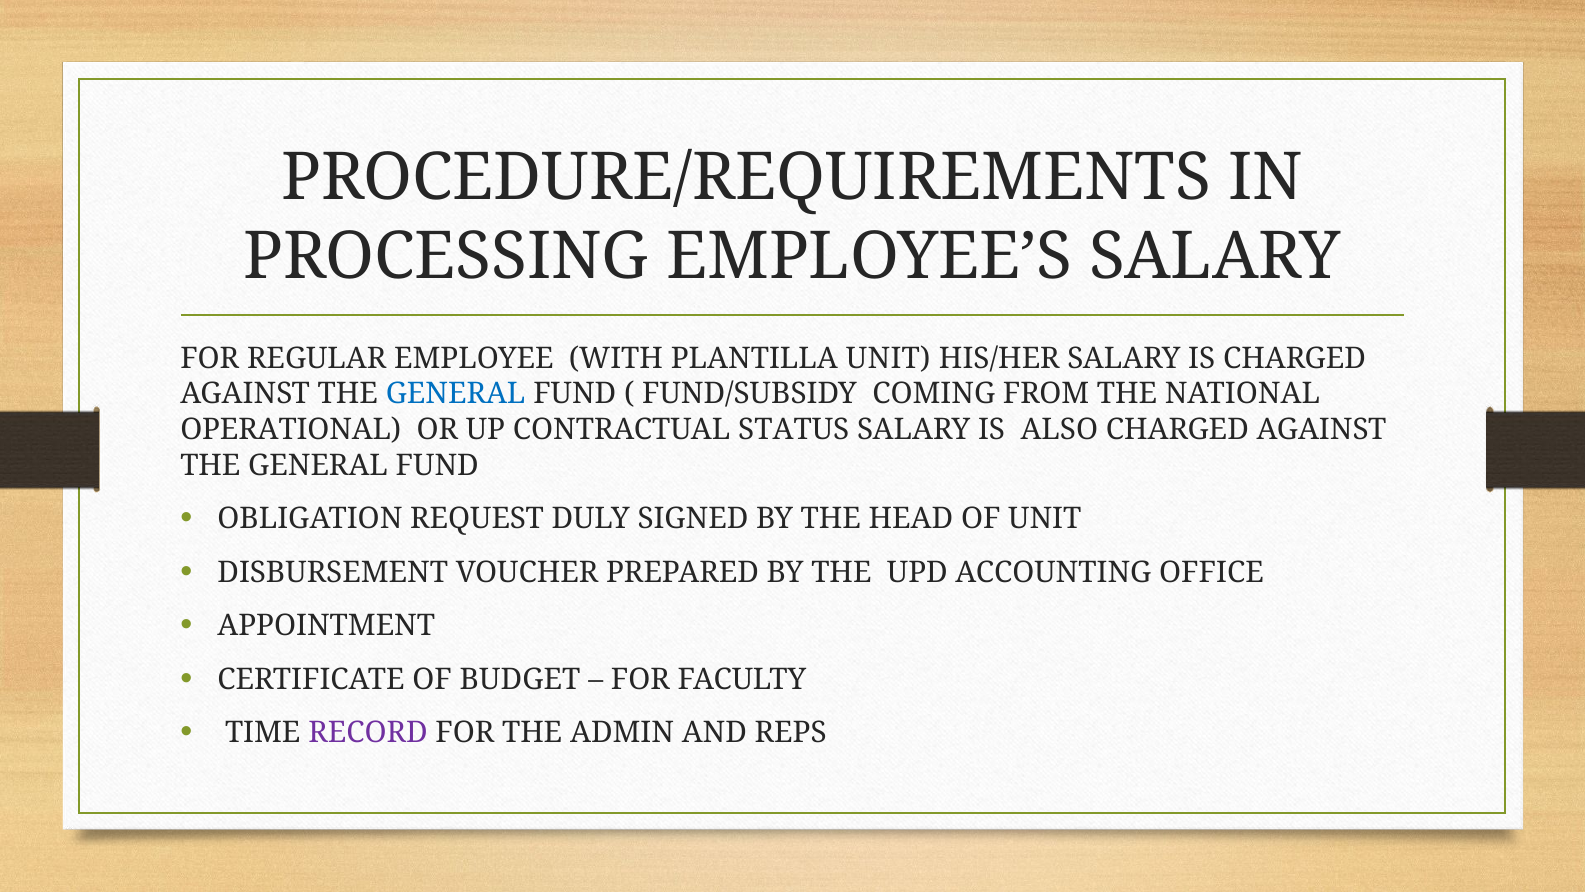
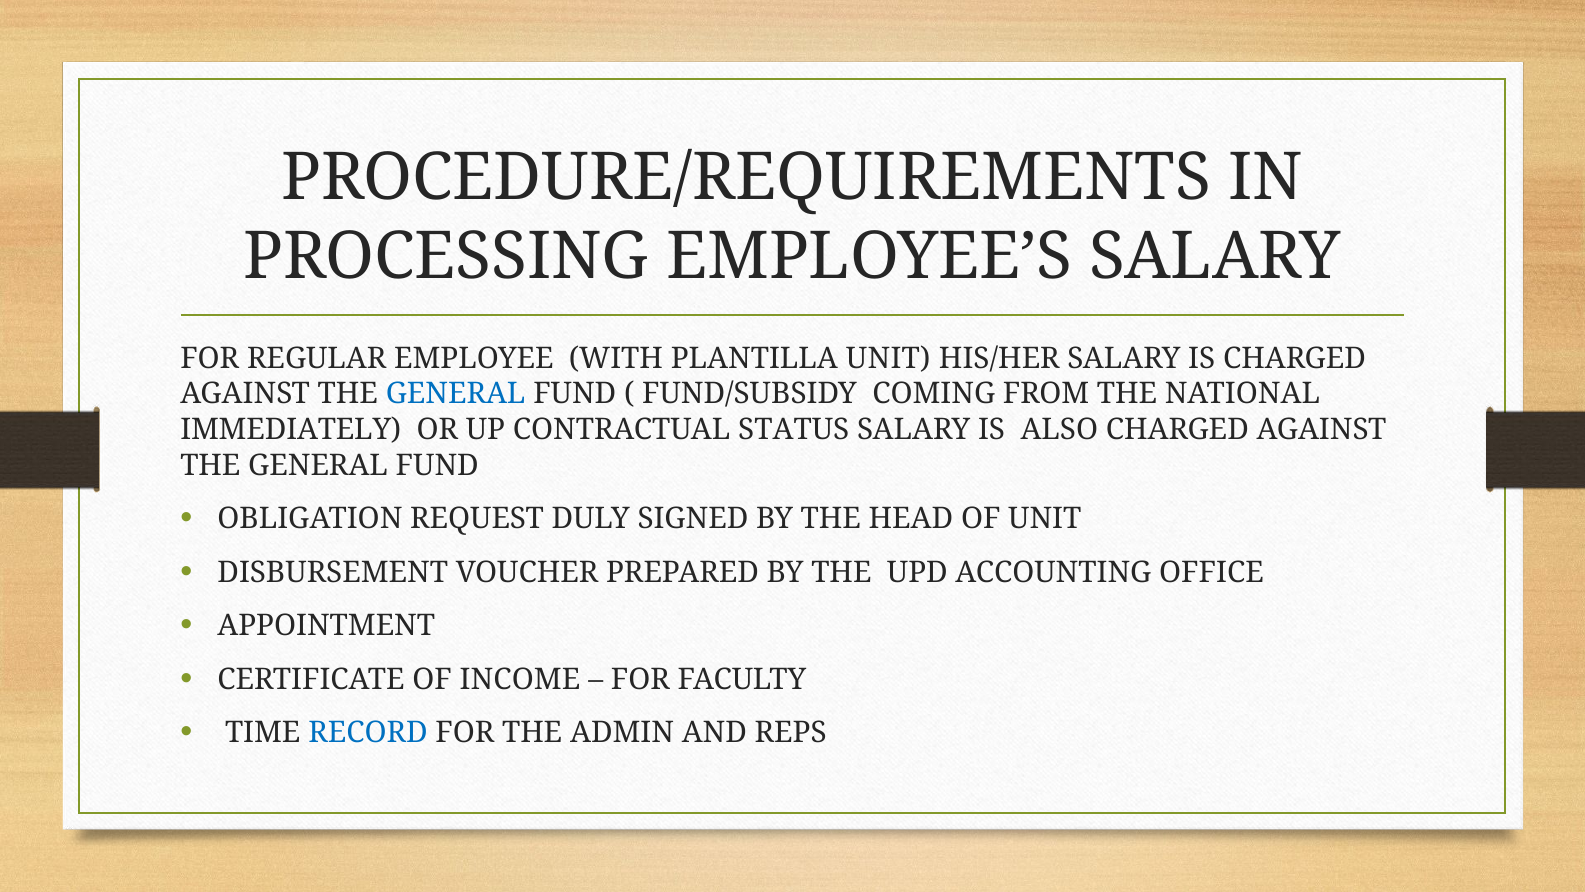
OPERATIONAL: OPERATIONAL -> IMMEDIATELY
BUDGET: BUDGET -> INCOME
RECORD colour: purple -> blue
